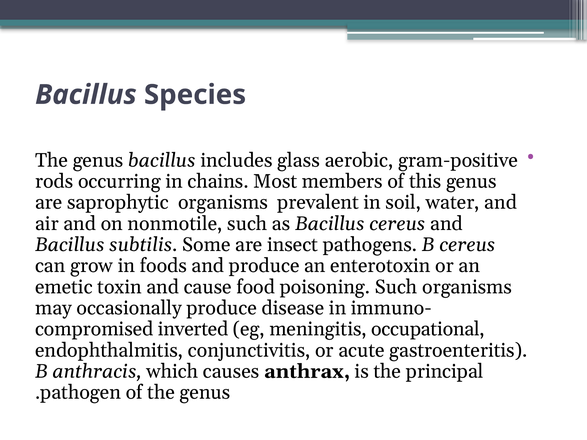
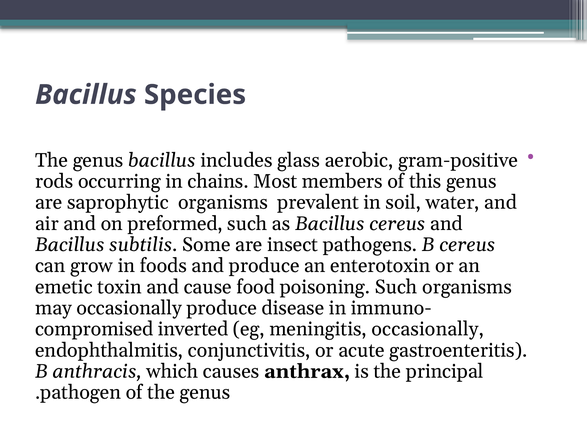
nonmotile: nonmotile -> preformed
meningitis occupational: occupational -> occasionally
